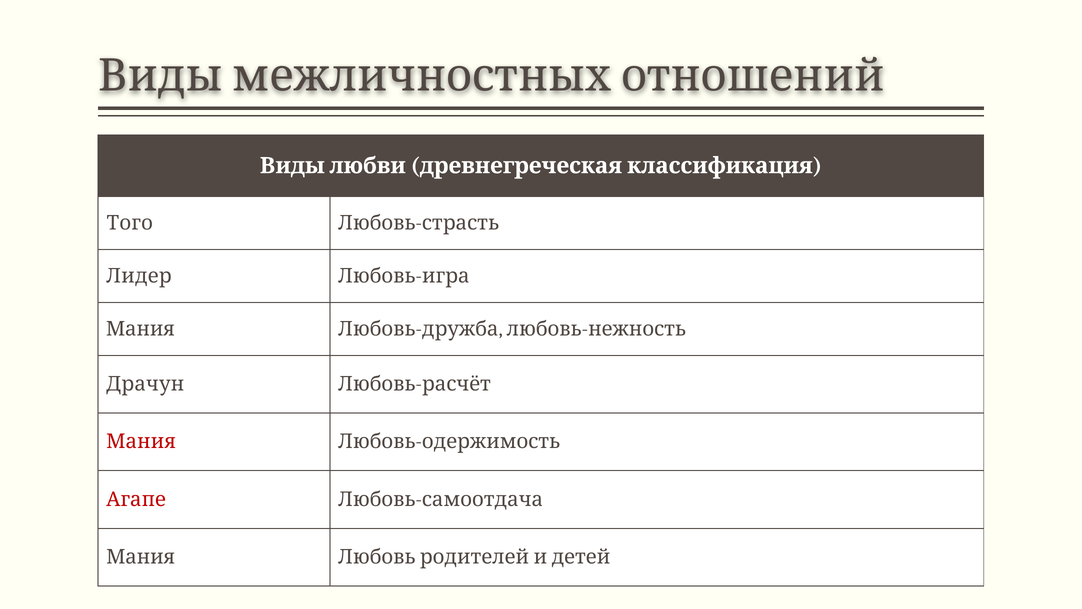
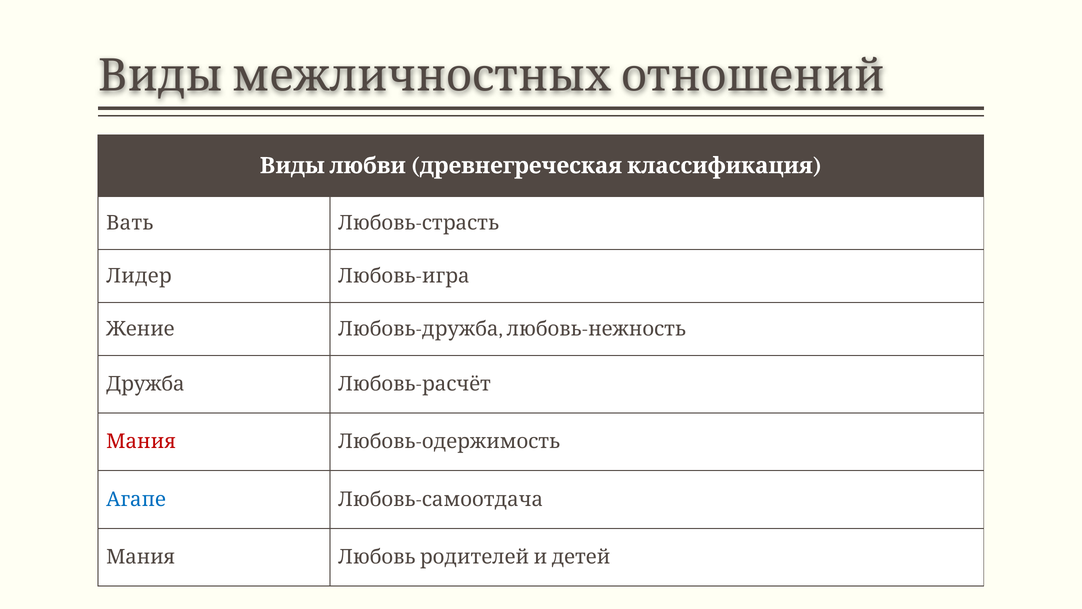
Того: Того -> Вать
Мания at (140, 329): Мания -> Жение
Драчун at (145, 384): Драчун -> Дружба
Агапе colour: red -> blue
